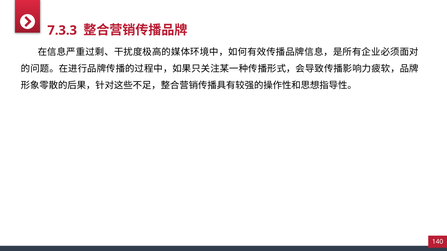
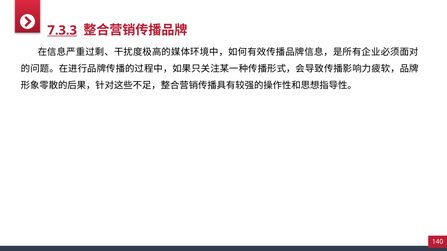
7.3.3 underline: none -> present
